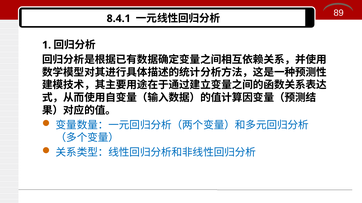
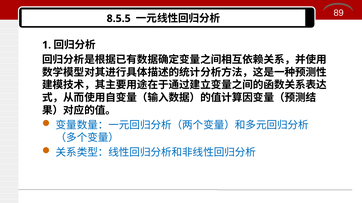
8.4.1: 8.4.1 -> 8.5.5
